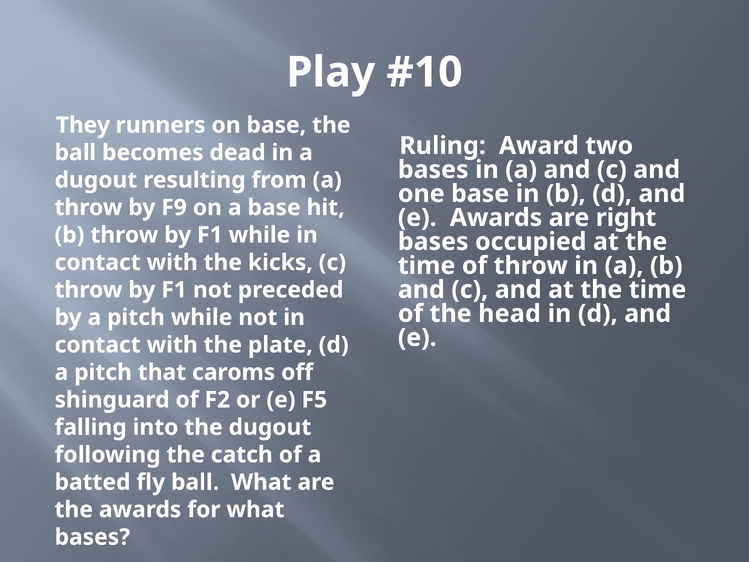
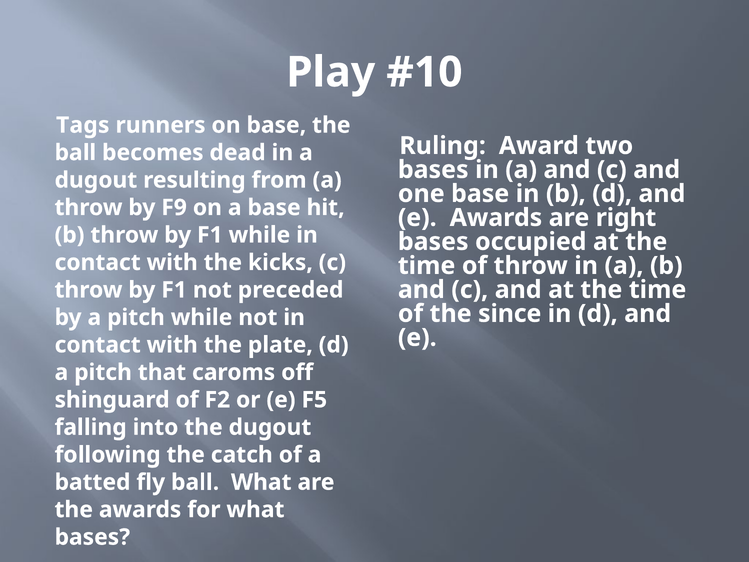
They: They -> Tags
head: head -> since
